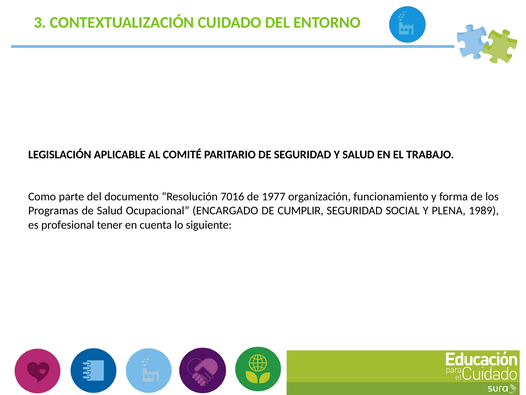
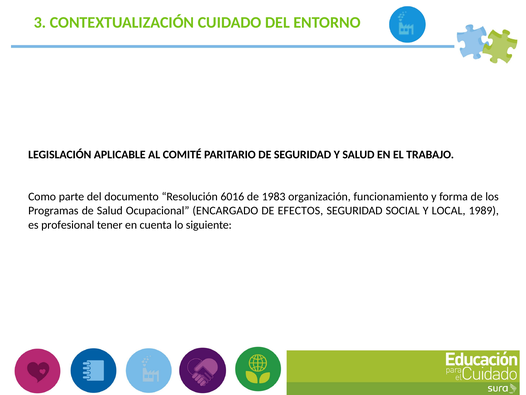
7016: 7016 -> 6016
1977: 1977 -> 1983
CUMPLIR: CUMPLIR -> EFECTOS
PLENA: PLENA -> LOCAL
